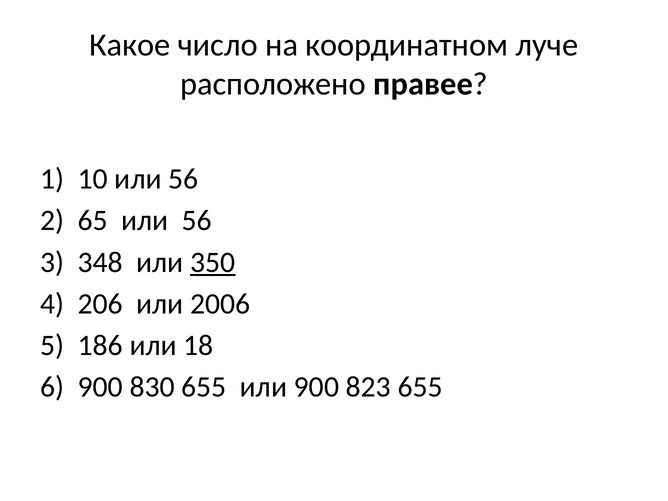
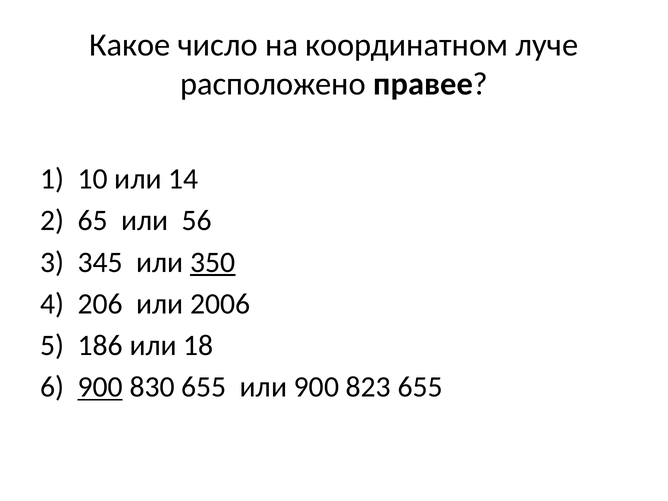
10 или 56: 56 -> 14
348: 348 -> 345
900 at (100, 387) underline: none -> present
